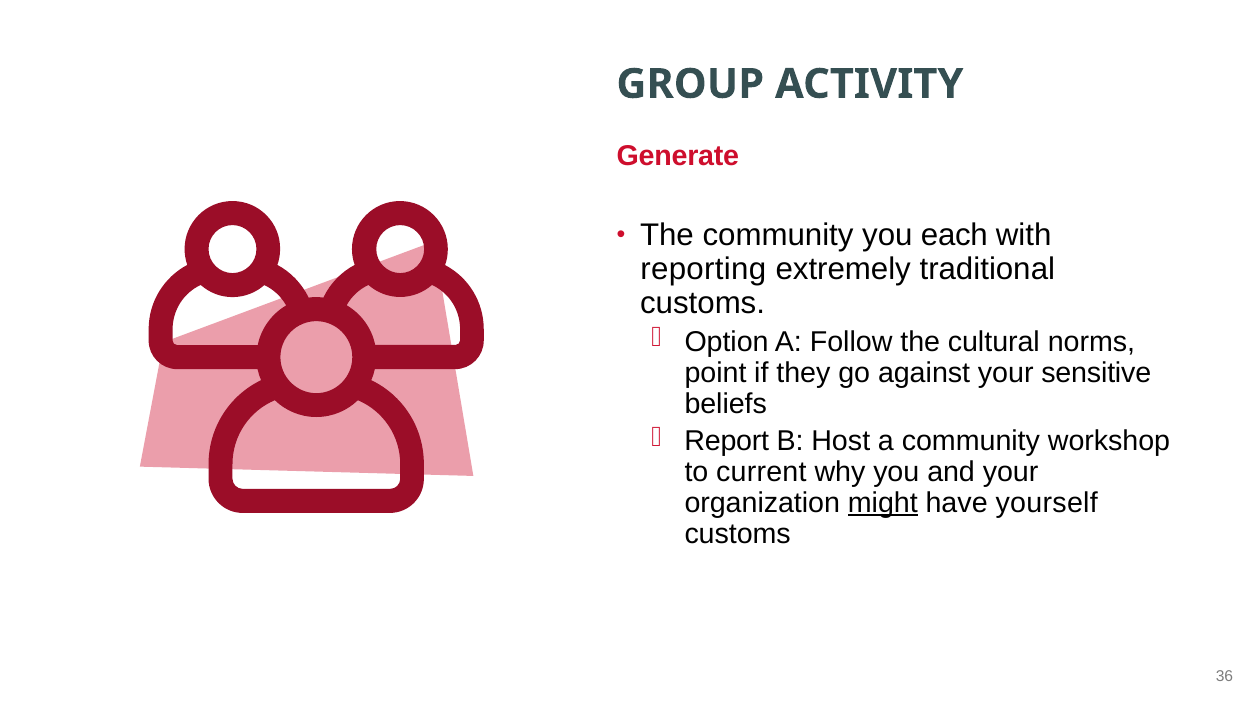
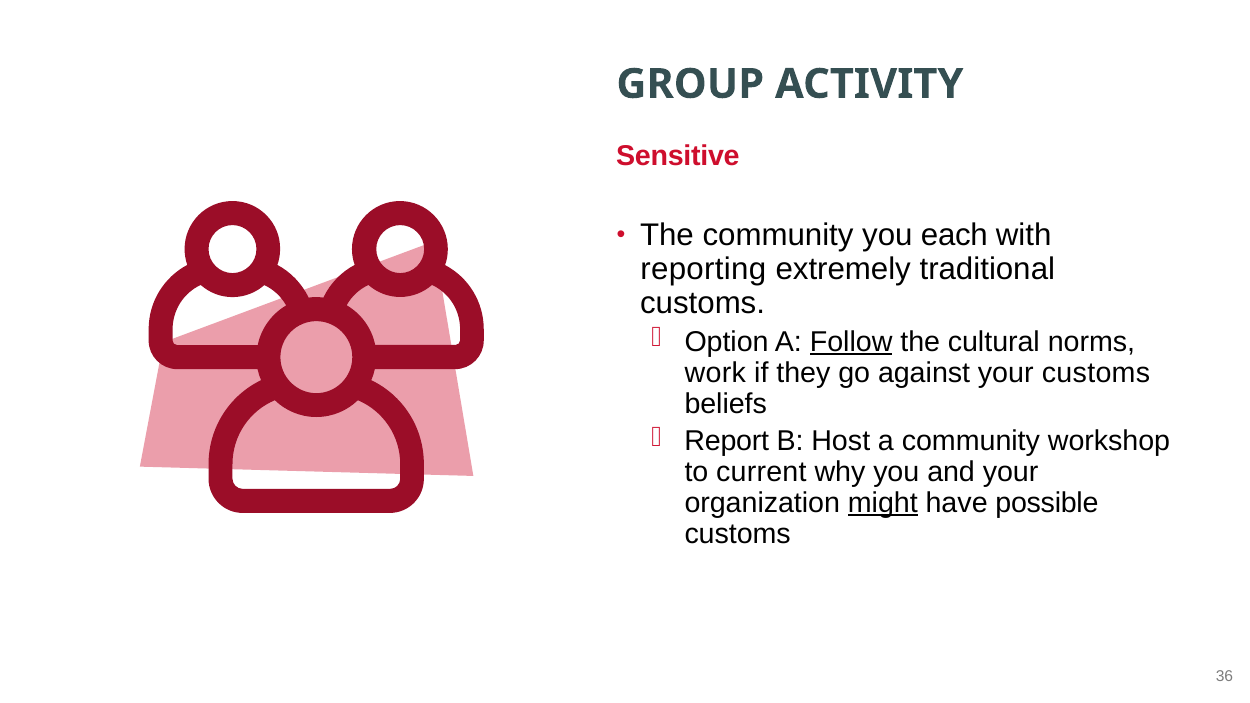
Generate: Generate -> Sensitive
Follow underline: none -> present
point: point -> work
your sensitive: sensitive -> customs
yourself: yourself -> possible
